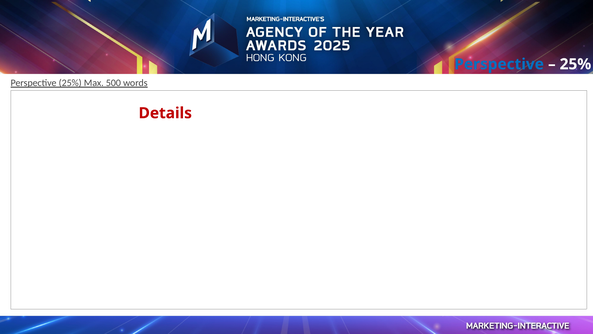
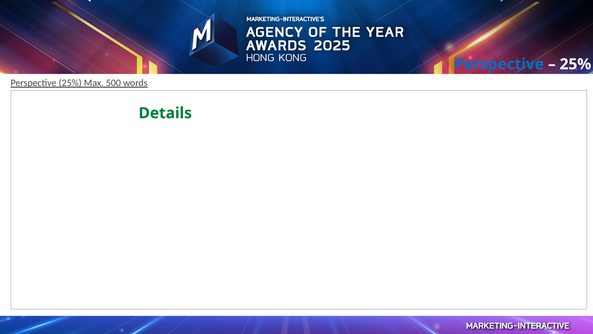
Details colour: red -> green
